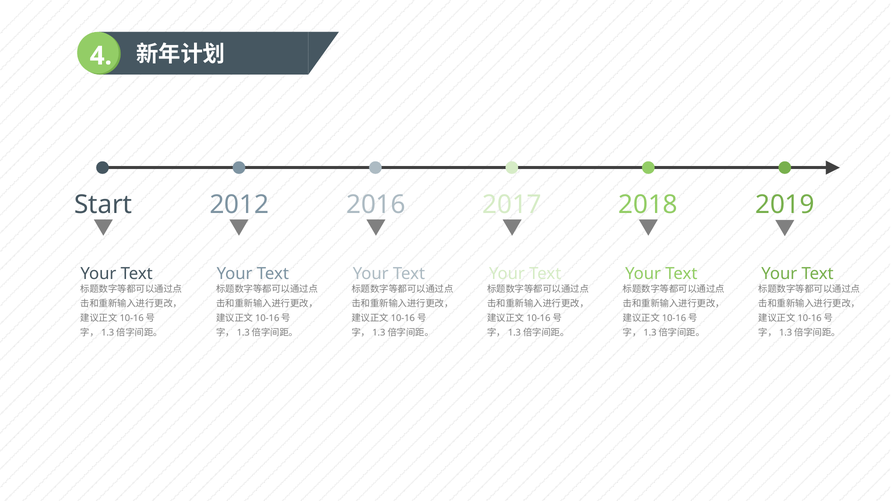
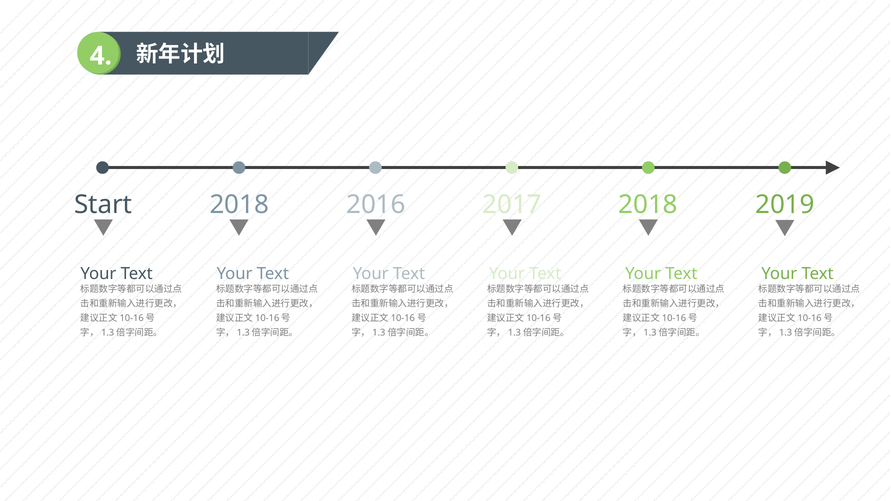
2012 at (239, 205): 2012 -> 2018
